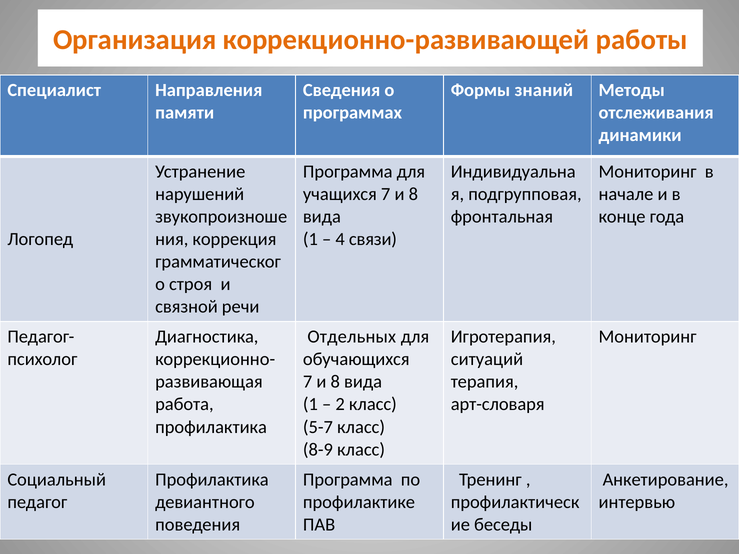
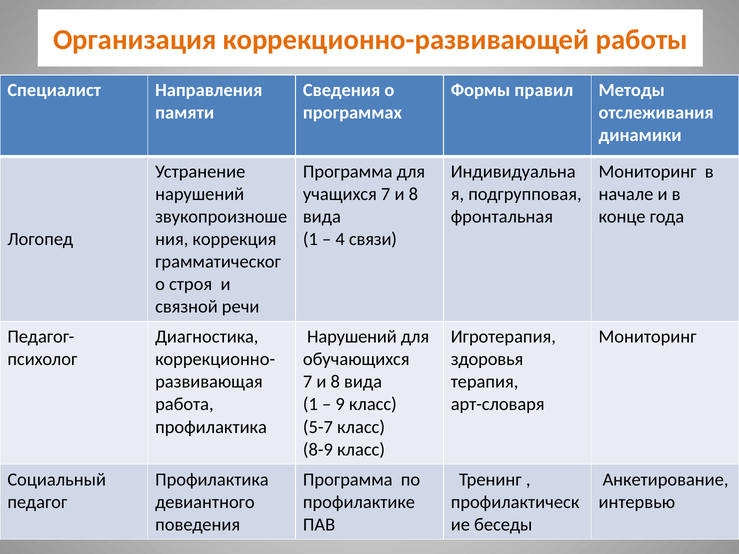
знаний: знаний -> правил
Отдельных at (352, 337): Отдельных -> Нарушений
ситуаций: ситуаций -> здоровья
2: 2 -> 9
